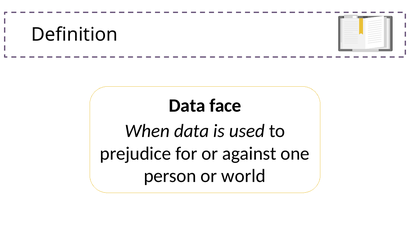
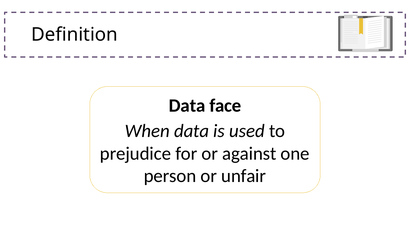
world: world -> unfair
